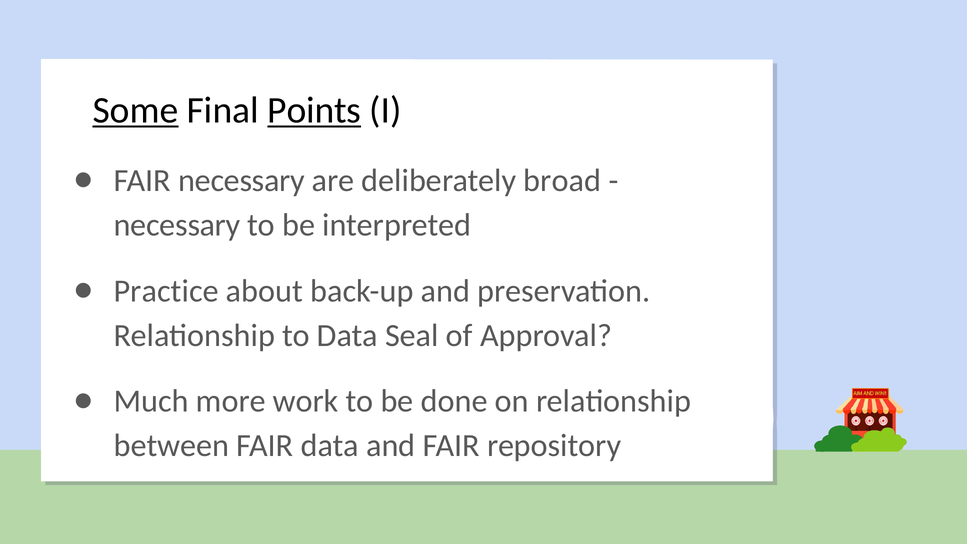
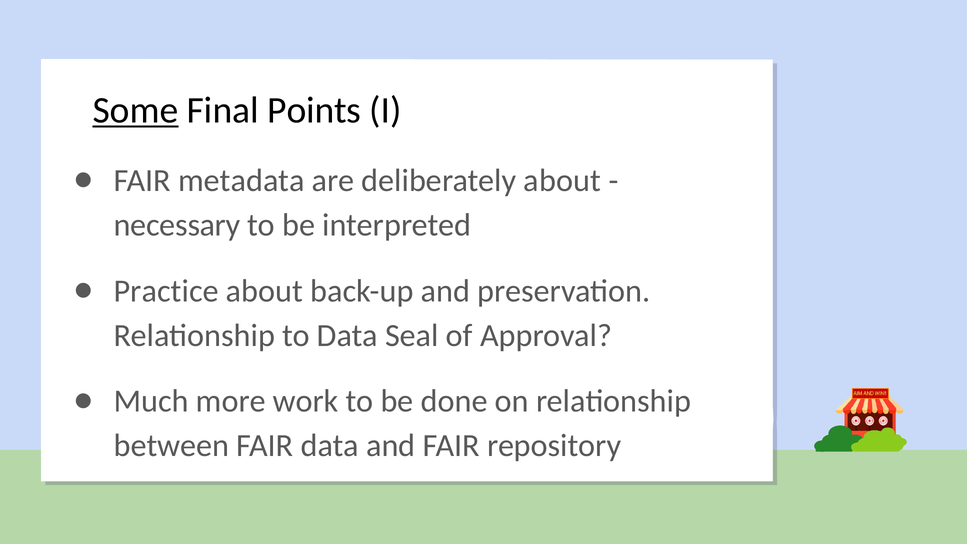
Points underline: present -> none
FAIR necessary: necessary -> metadata
deliberately broad: broad -> about
